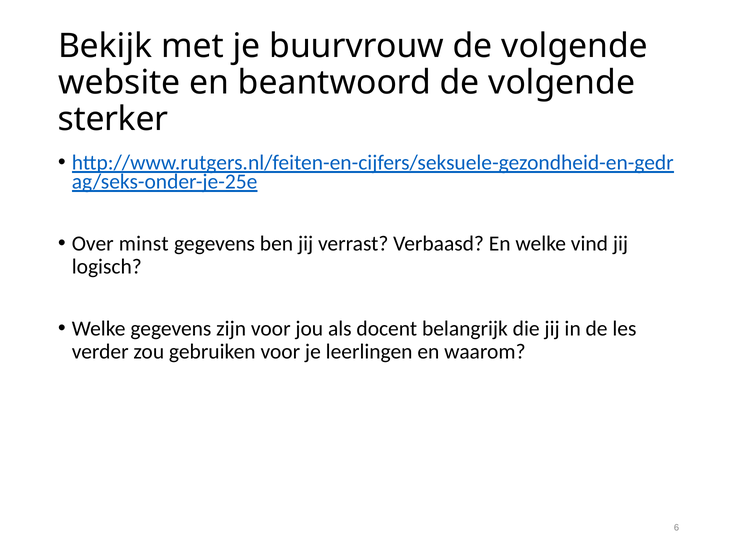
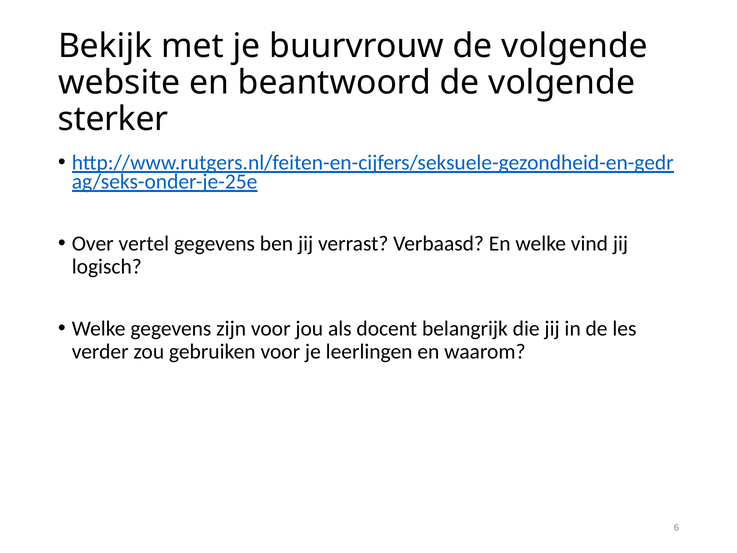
minst: minst -> vertel
